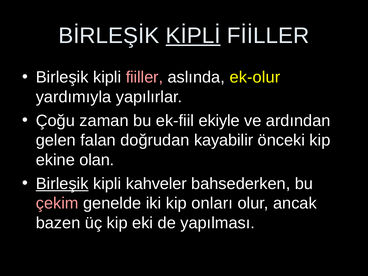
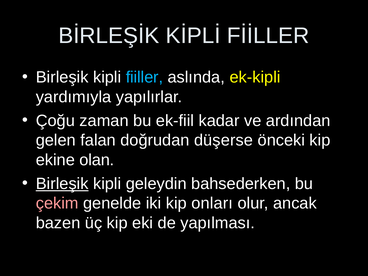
KİPLİ underline: present -> none
fiiller colour: pink -> light blue
ek-olur: ek-olur -> ek-kipli
ekiyle: ekiyle -> kadar
kayabilir: kayabilir -> düşerse
kahveler: kahveler -> geleydin
